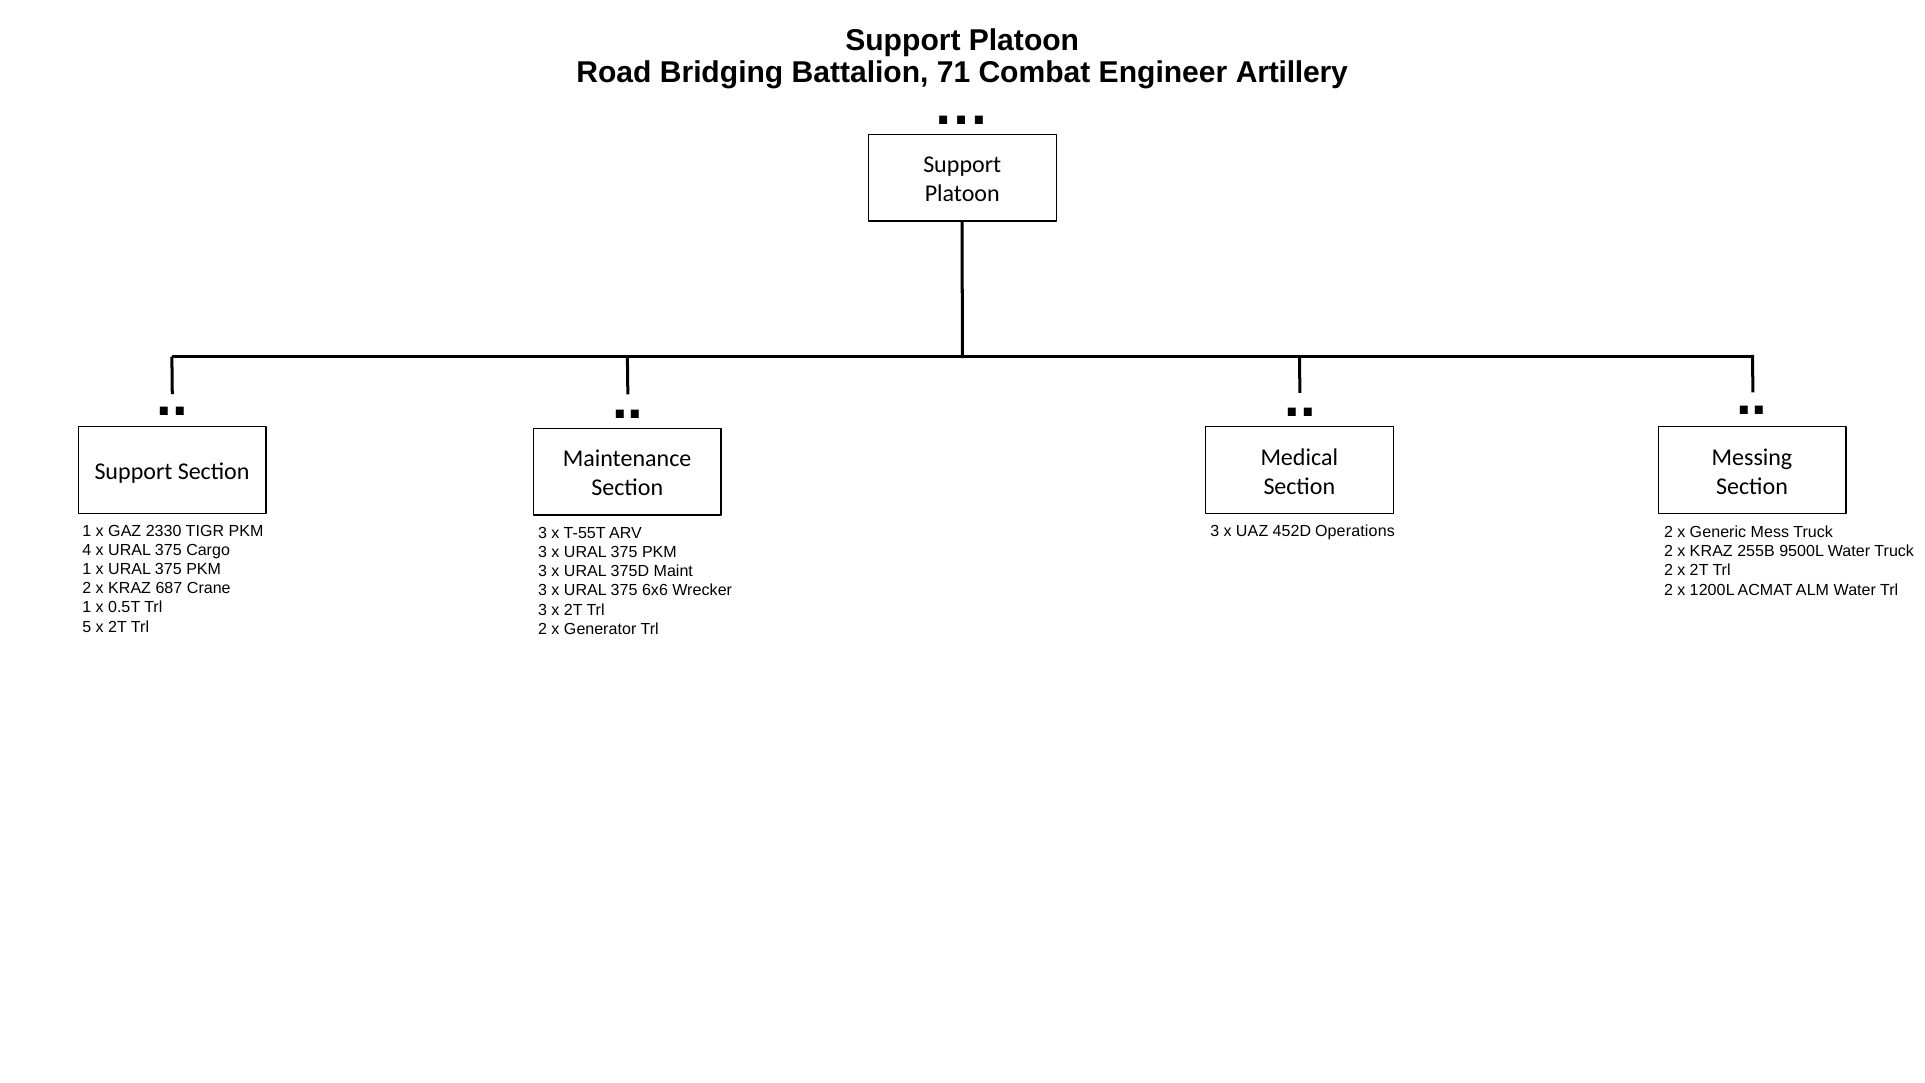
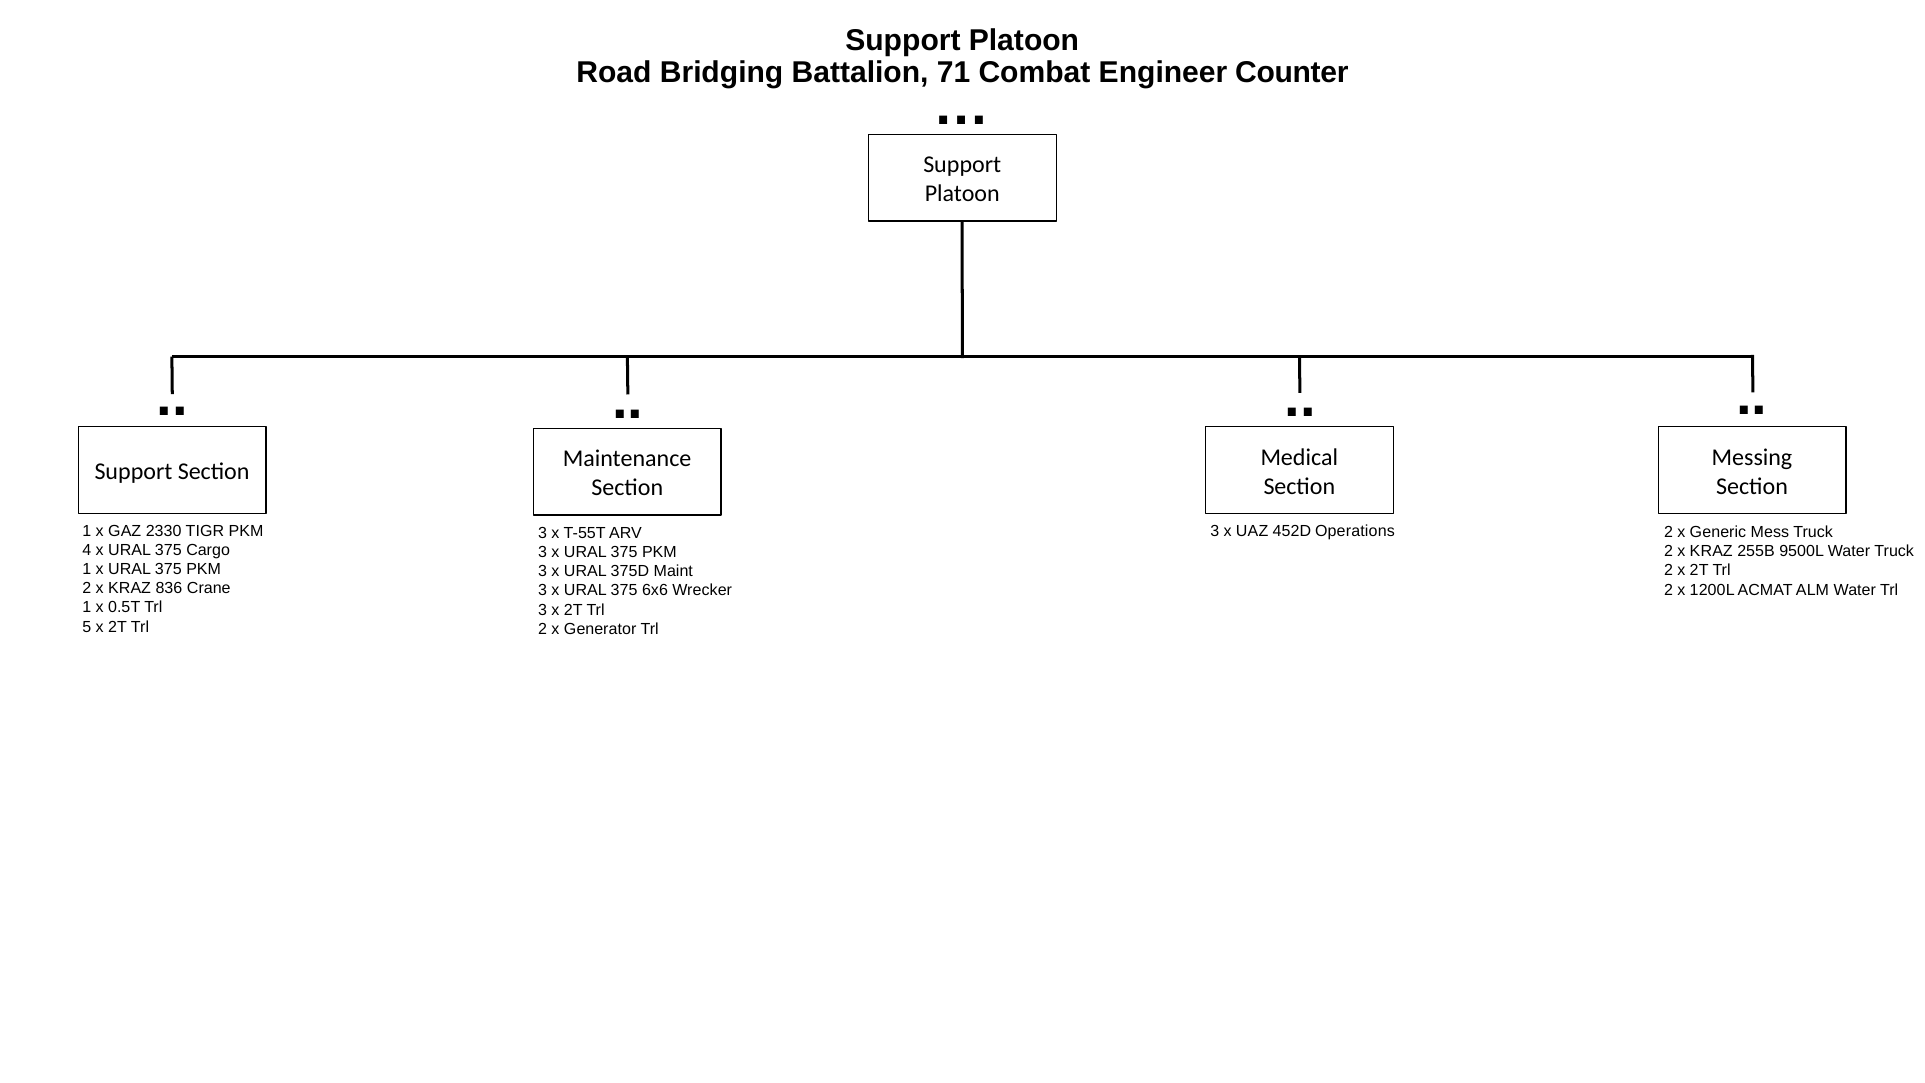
Artillery: Artillery -> Counter
687: 687 -> 836
